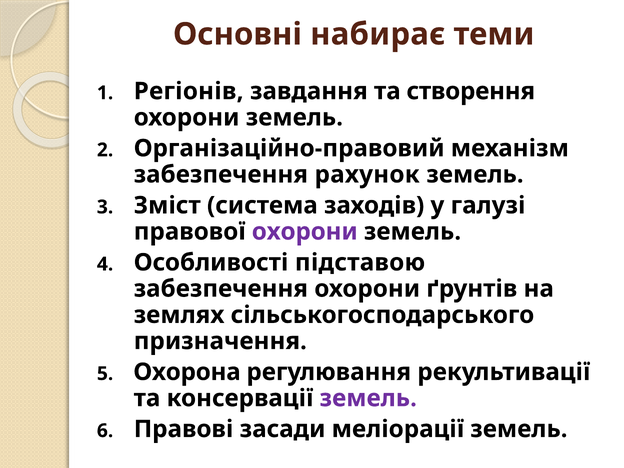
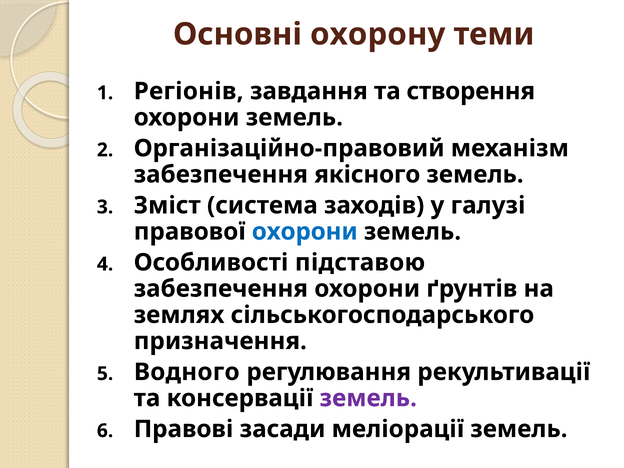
набирає: набирає -> охорону
рахунок: рахунок -> якісного
охорони at (305, 232) colour: purple -> blue
Охорона: Охорона -> Водного
